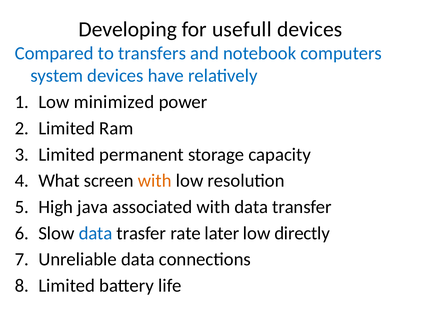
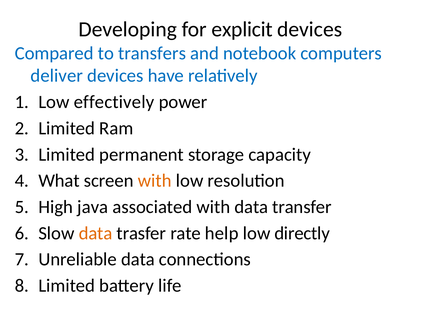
usefull: usefull -> explicit
system: system -> deliver
minimized: minimized -> effectively
data at (96, 233) colour: blue -> orange
later: later -> help
